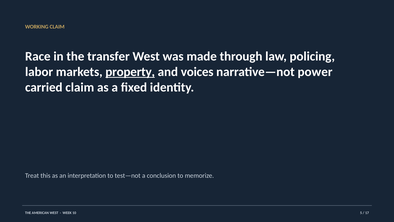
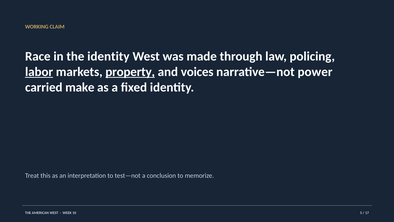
the transfer: transfer -> identity
labor underline: none -> present
carried claim: claim -> make
